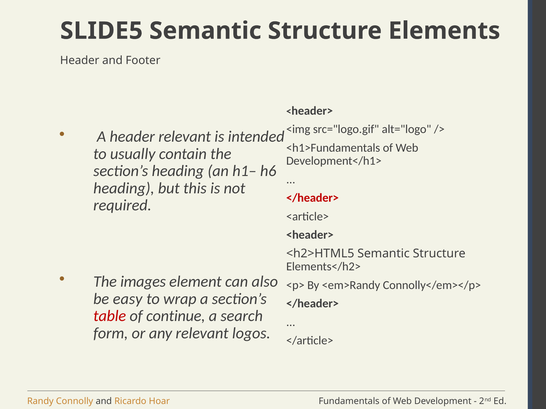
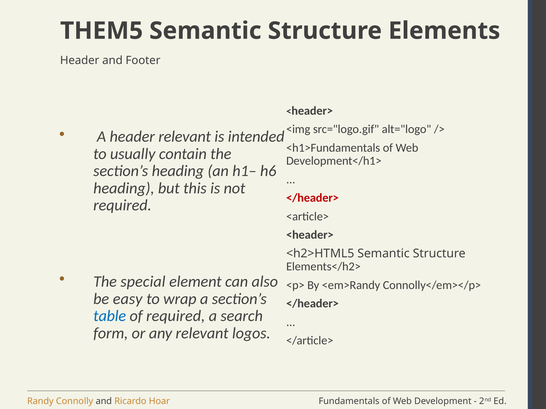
SLIDE5: SLIDE5 -> THEM5
images: images -> special
table colour: red -> blue
of continue: continue -> required
